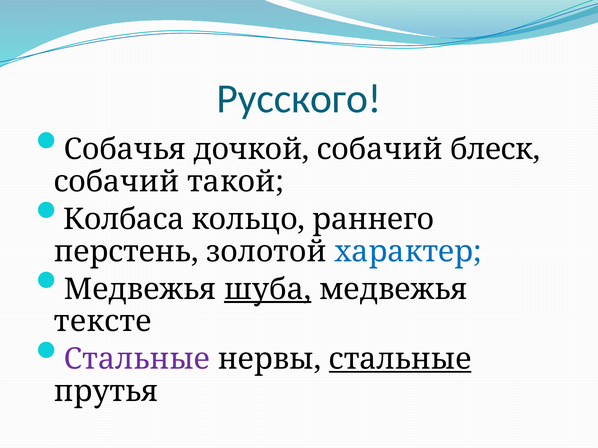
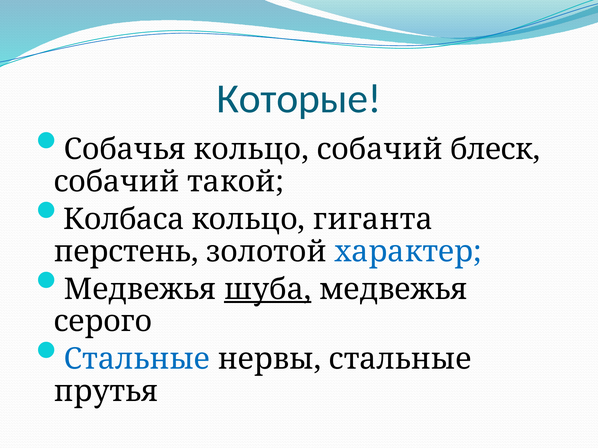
Русского: Русского -> Которые
Собачья дочкой: дочкой -> кольцо
раннего: раннего -> гиганта
тексте: тексте -> серого
Стальные at (137, 359) colour: purple -> blue
стальные at (400, 359) underline: present -> none
